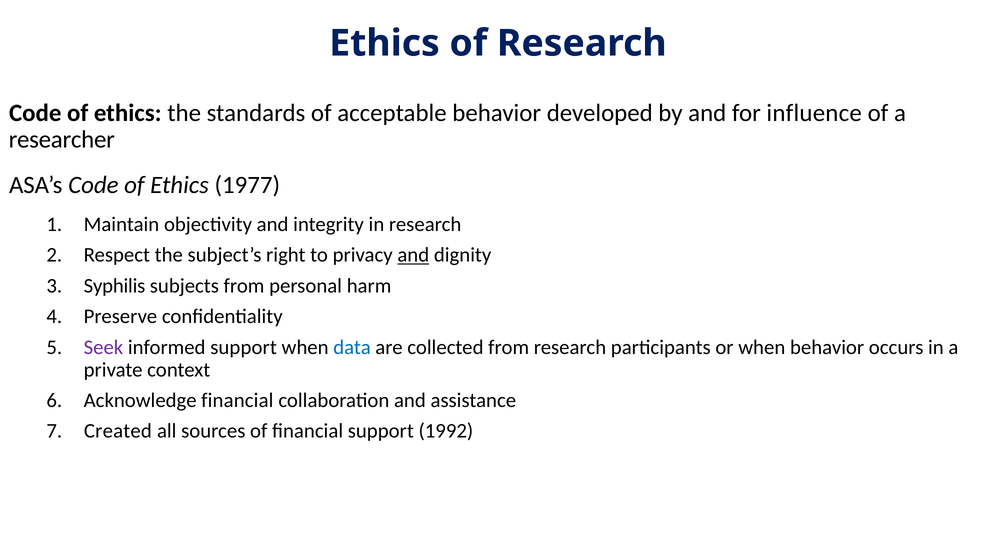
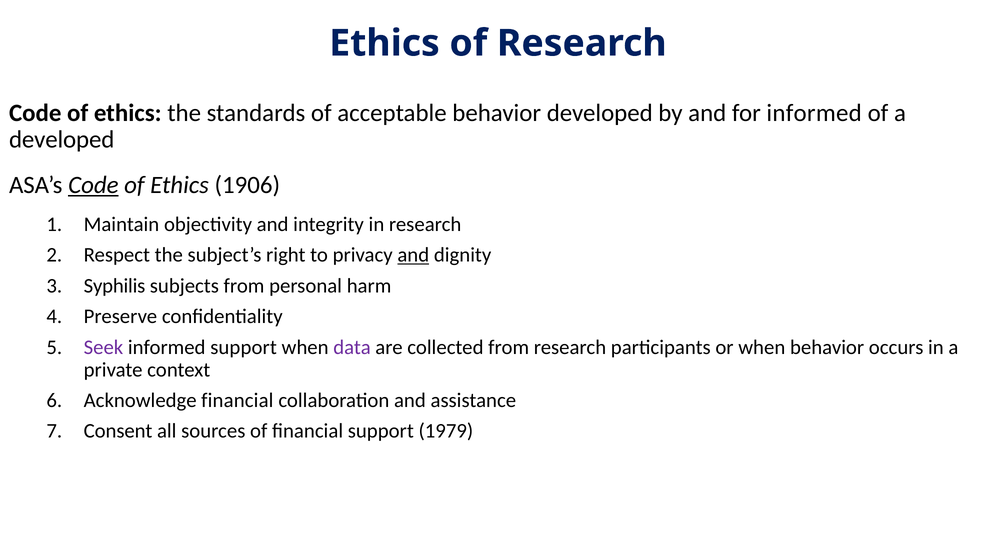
for influence: influence -> informed
researcher at (62, 140): researcher -> developed
Code at (93, 185) underline: none -> present
1977: 1977 -> 1906
data colour: blue -> purple
Created: Created -> Consent
1992: 1992 -> 1979
